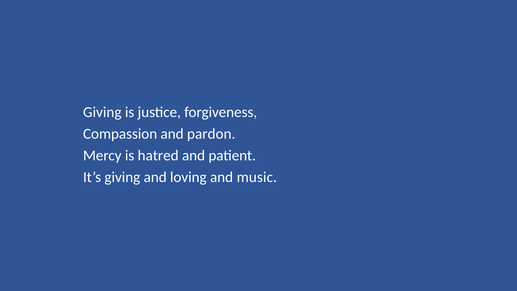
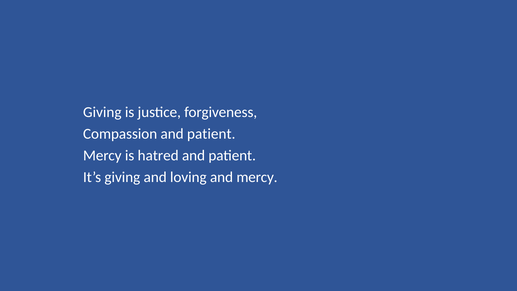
Compassion and pardon: pardon -> patient
and music: music -> mercy
